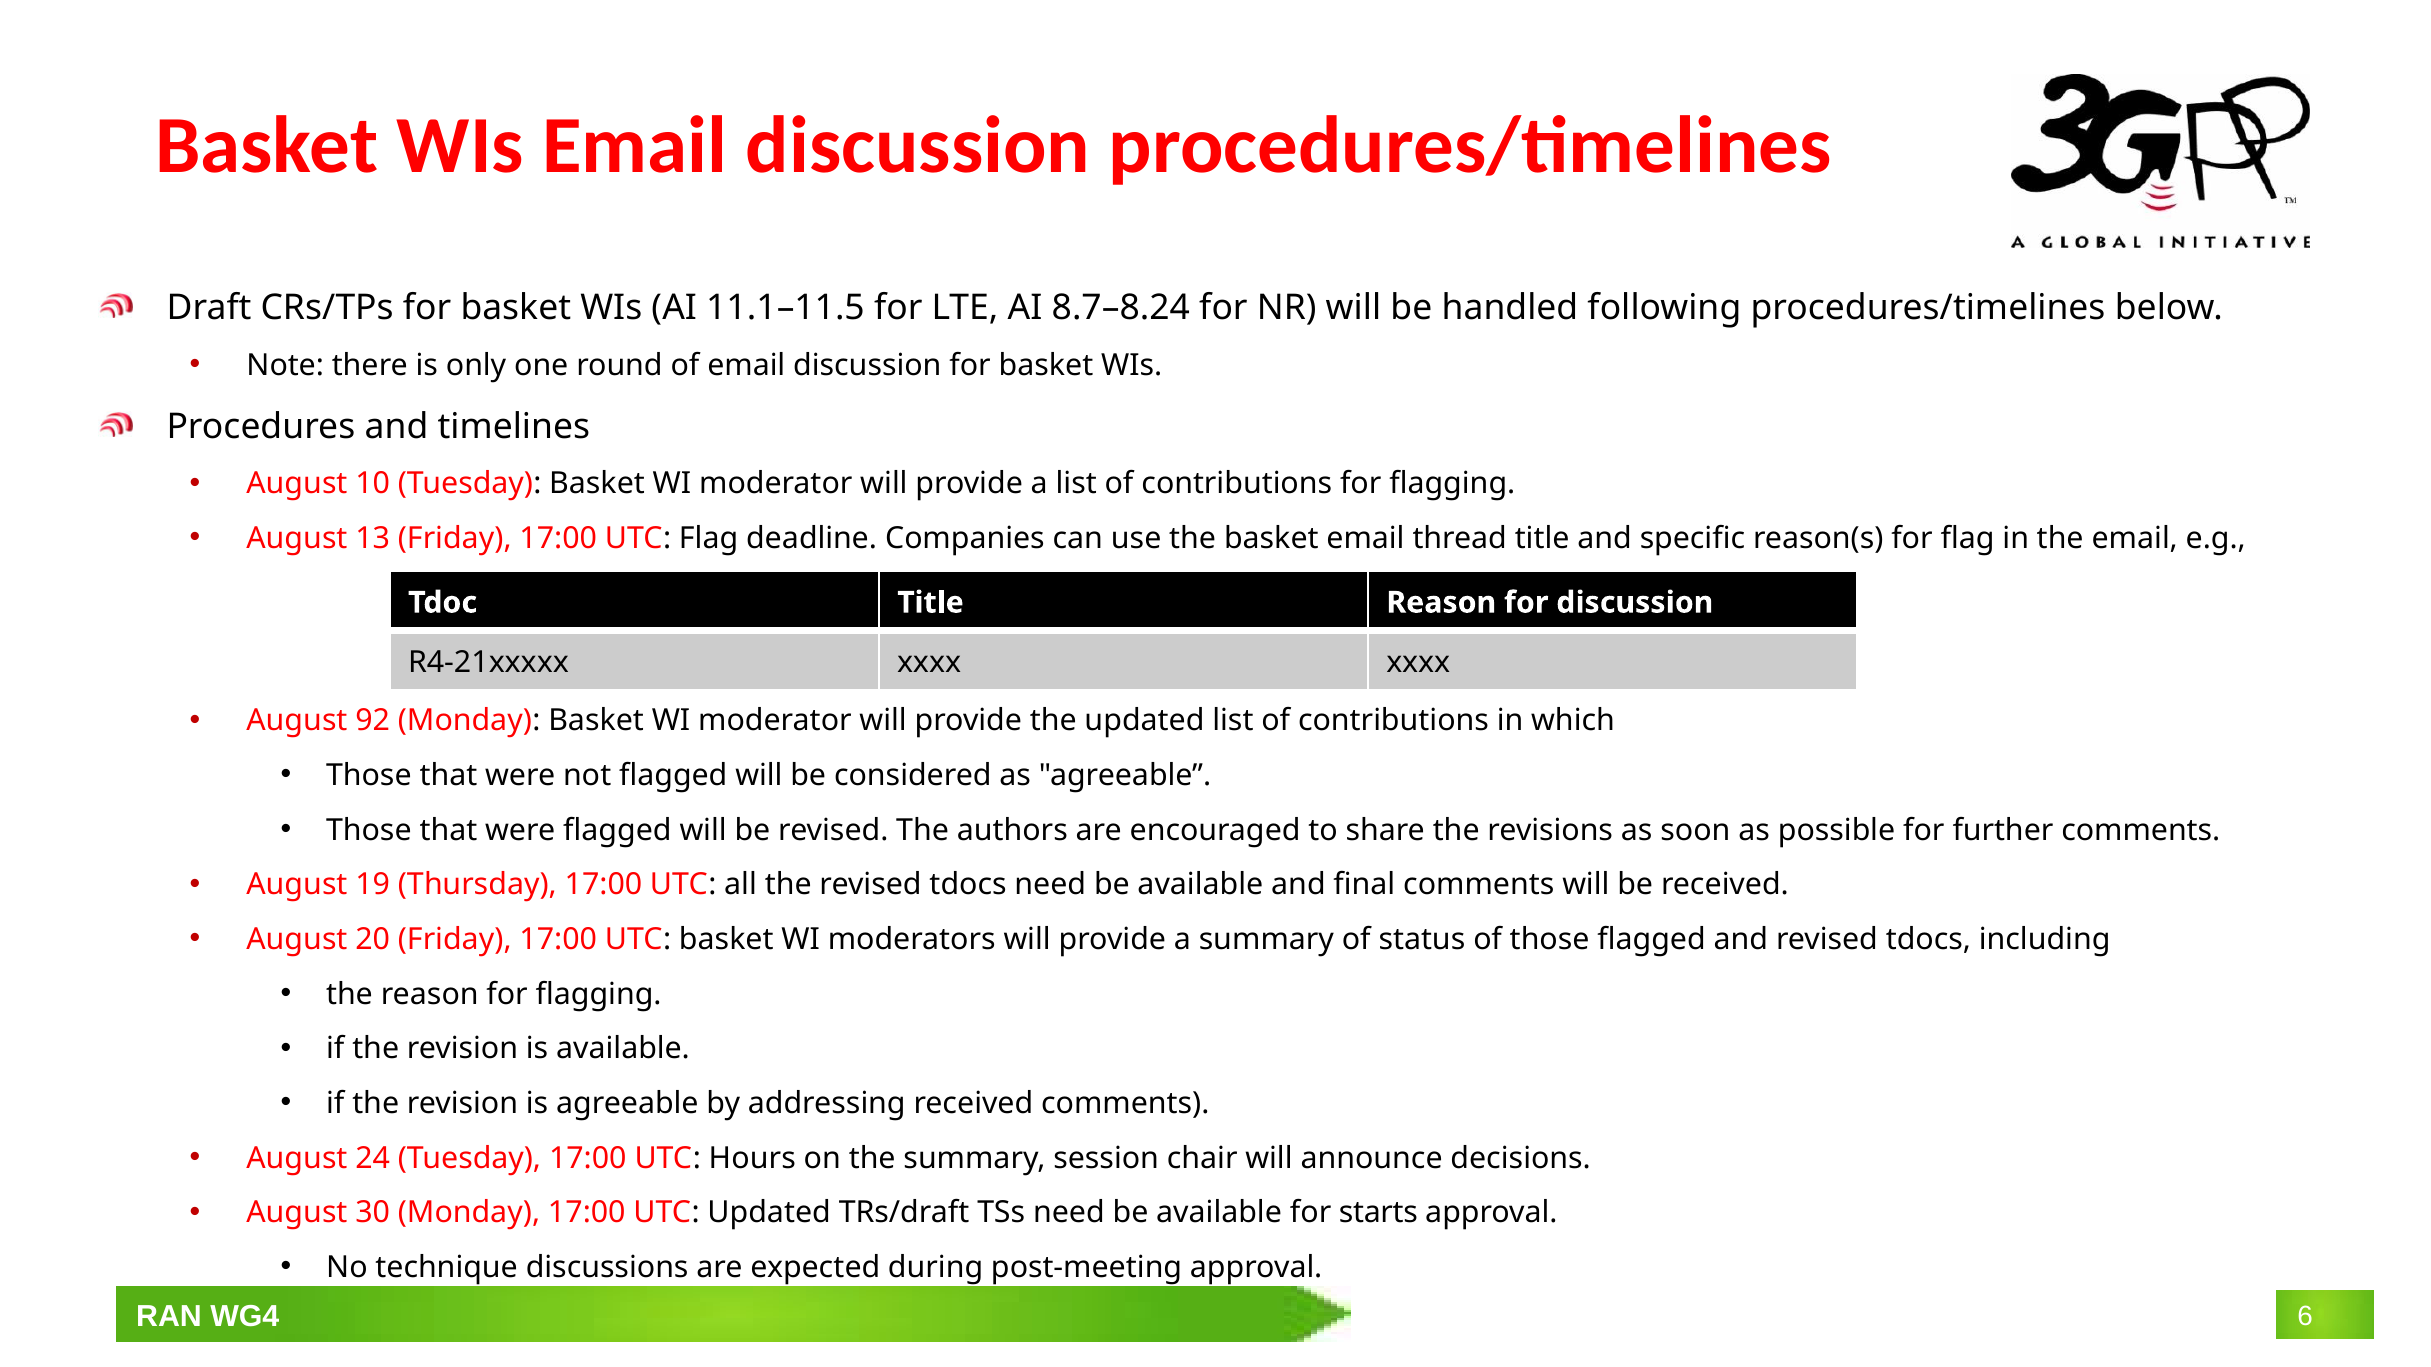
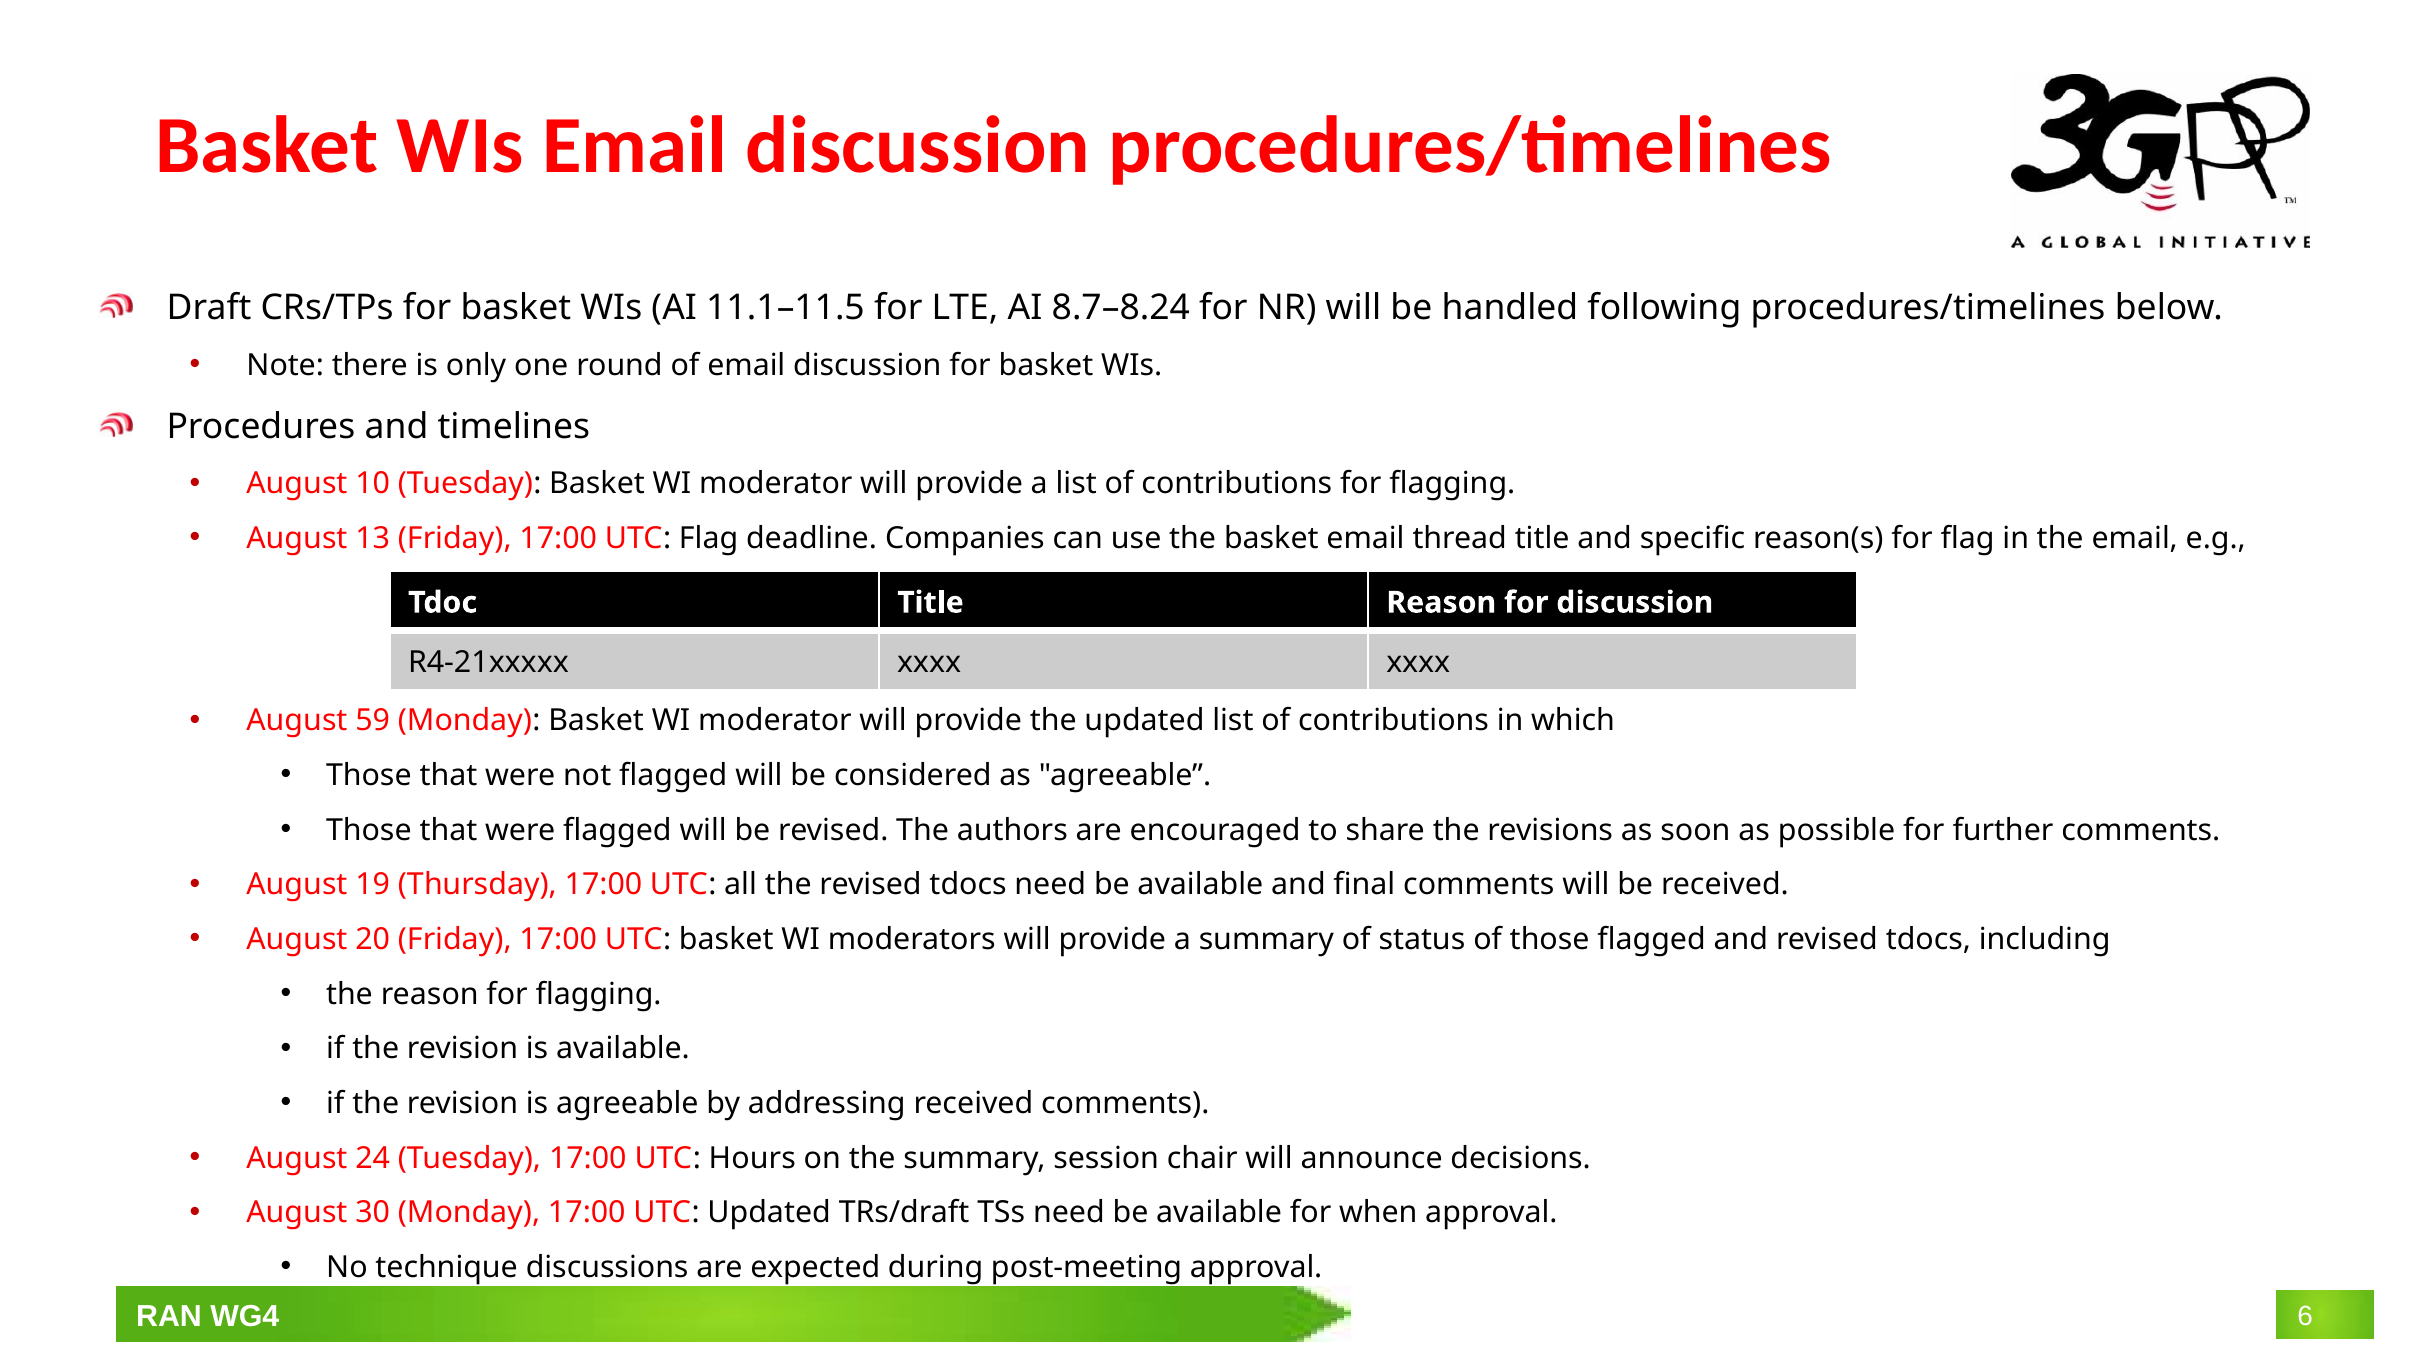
92: 92 -> 59
starts: starts -> when
